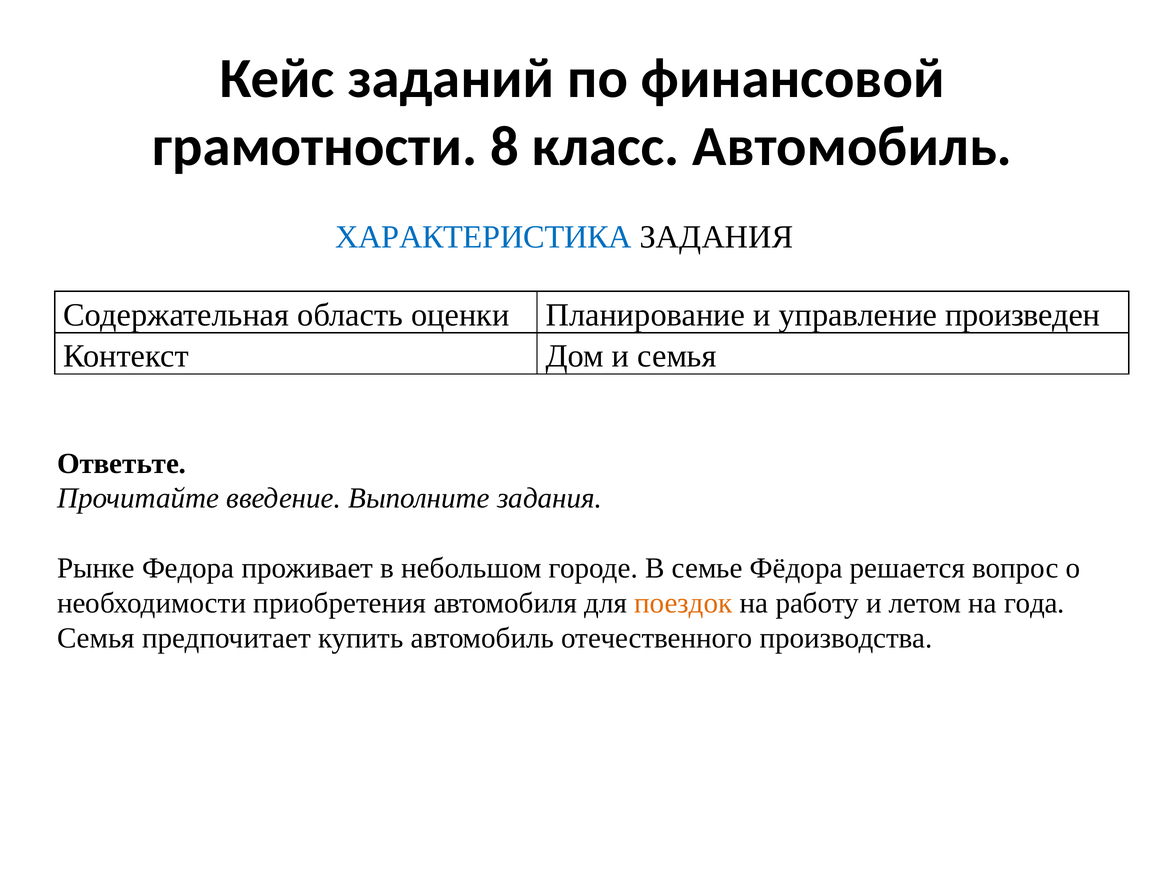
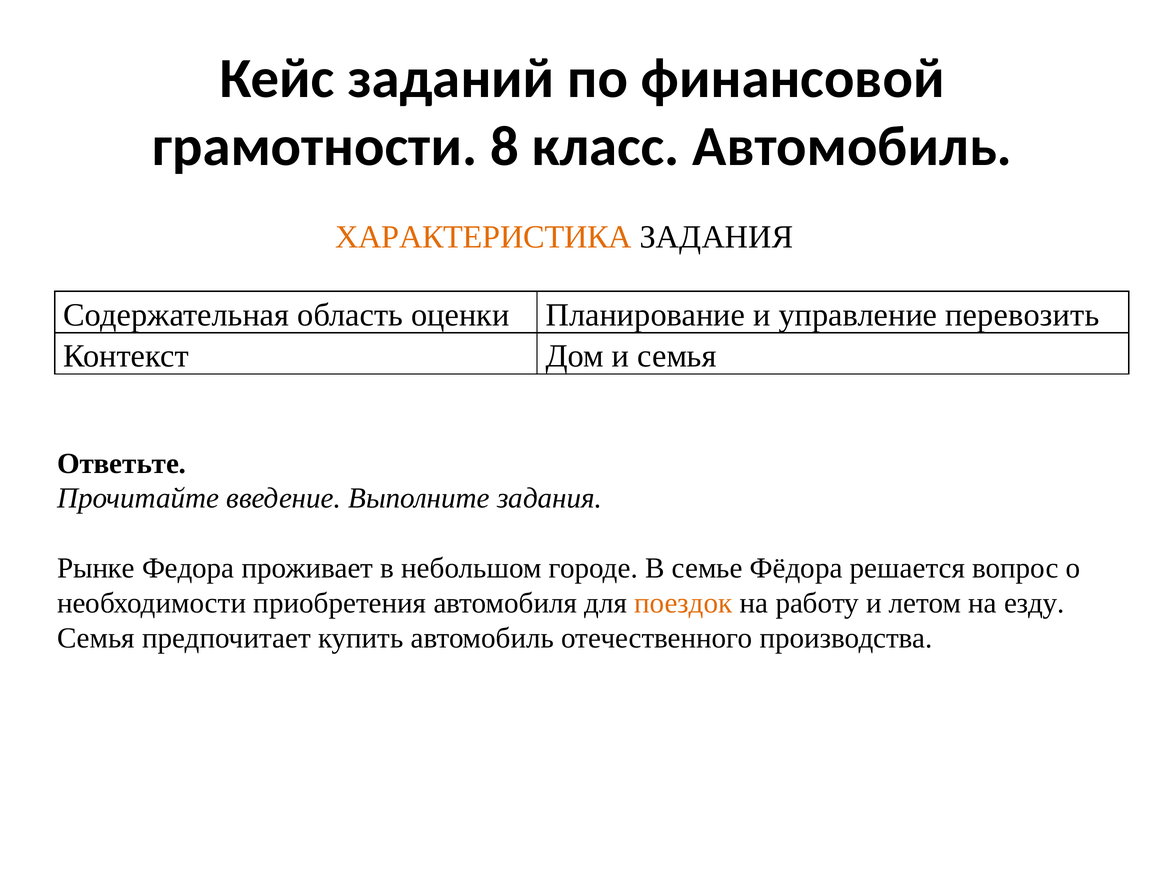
ХАРАКТЕРИСТИКА colour: blue -> orange
произведен: произведен -> перевозить
года: года -> езду
